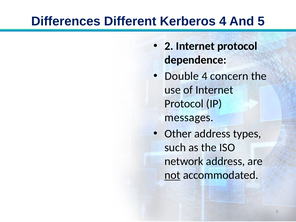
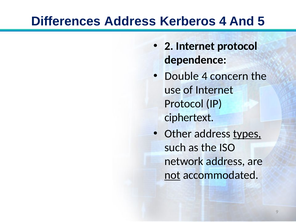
Differences Different: Different -> Address
messages: messages -> ciphertext
types underline: none -> present
